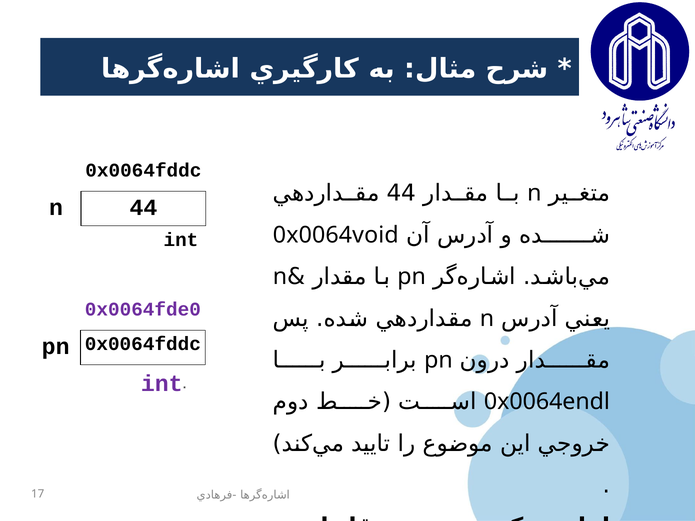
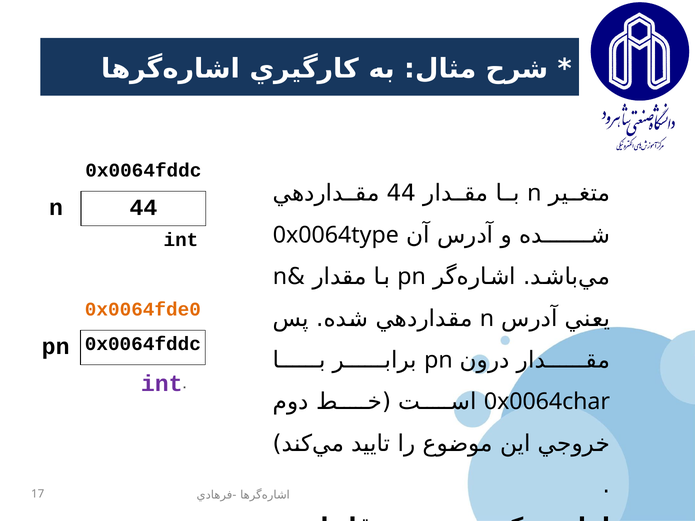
0x0064void: 0x0064void -> 0x0064type
0x0064fde0 at (143, 309) colour: purple -> orange
0x0064endl: 0x0064endl -> 0x0064char
